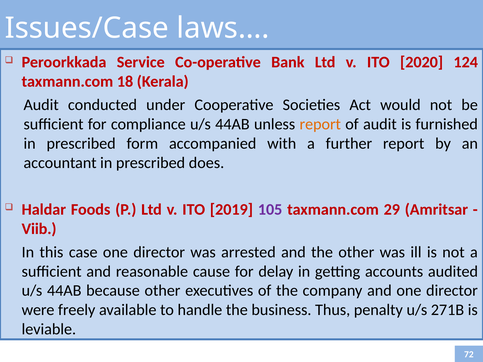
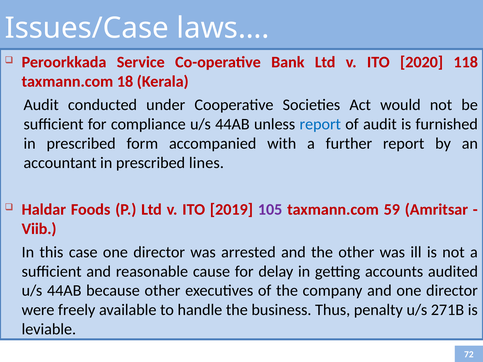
124: 124 -> 118
report at (320, 124) colour: orange -> blue
does: does -> lines
29: 29 -> 59
